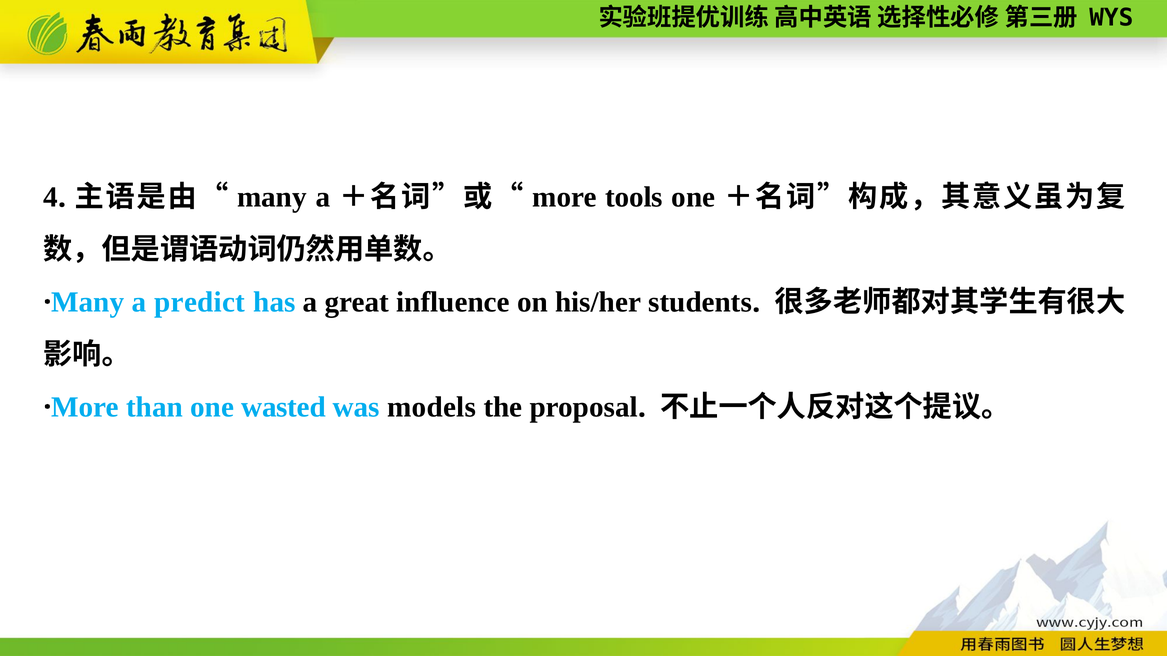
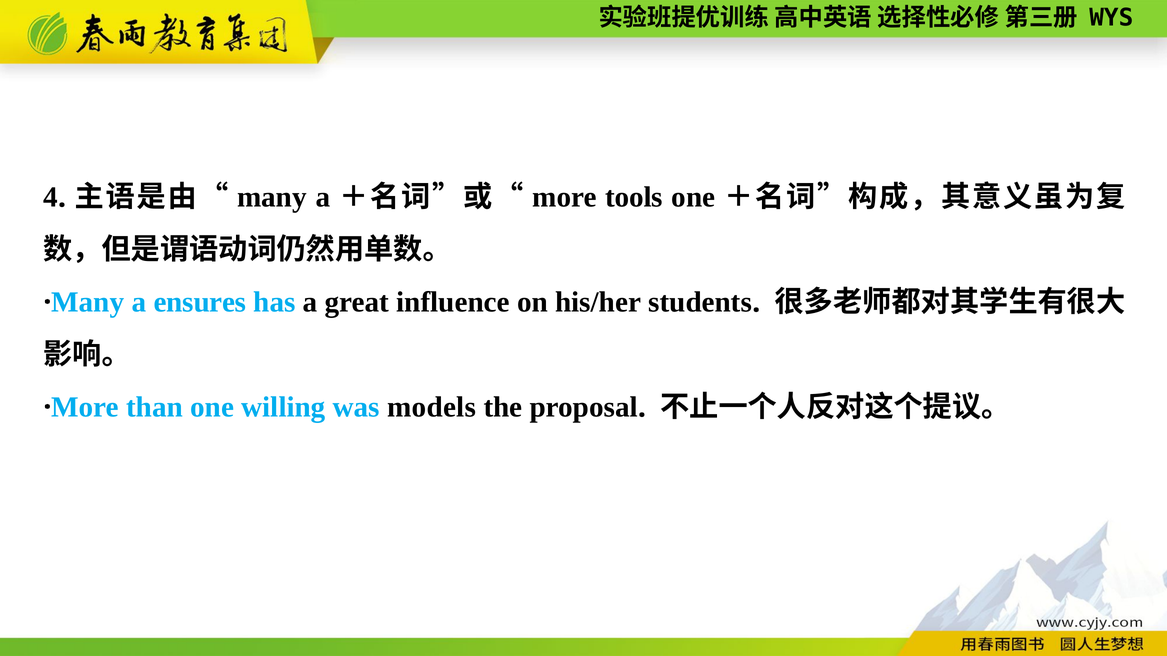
predict: predict -> ensures
wasted: wasted -> willing
